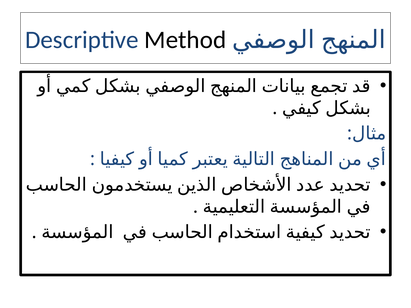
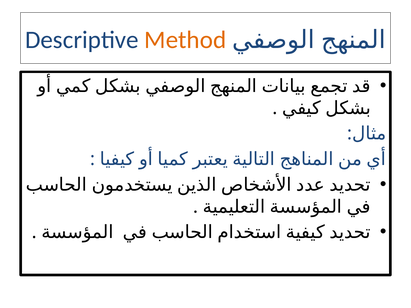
Method colour: black -> orange
